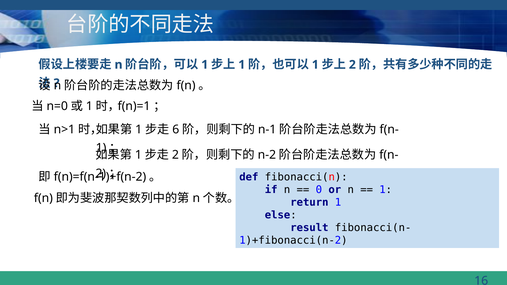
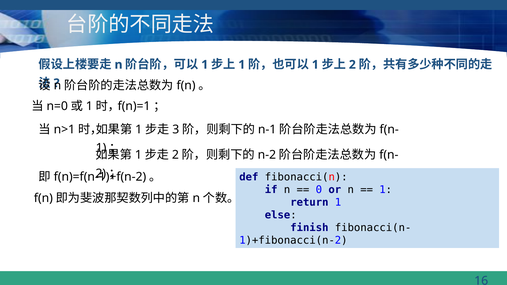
6: 6 -> 3
result: result -> finish
